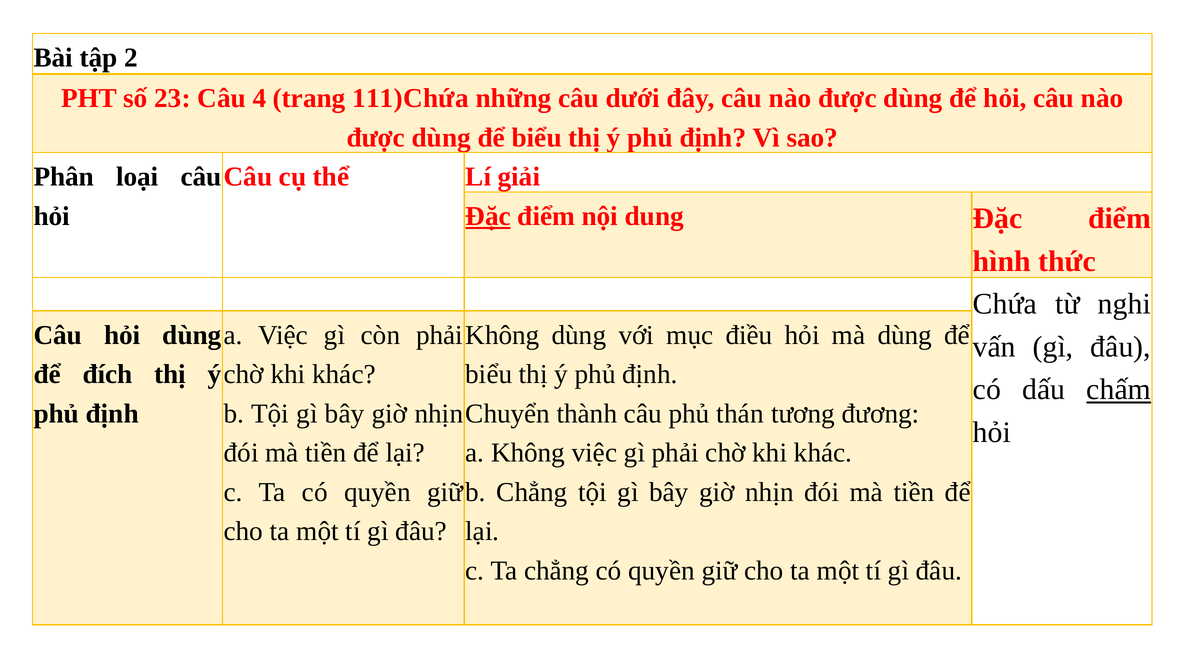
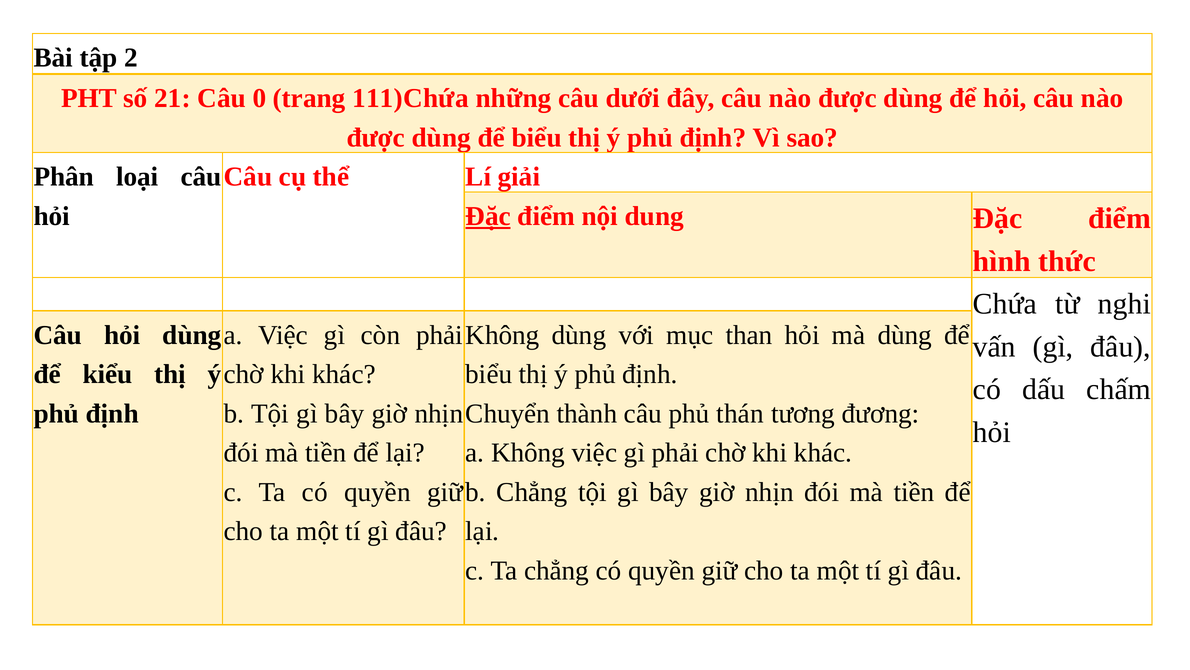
23: 23 -> 21
4: 4 -> 0
điều: điều -> than
đích: đích -> kiểu
chấm underline: present -> none
